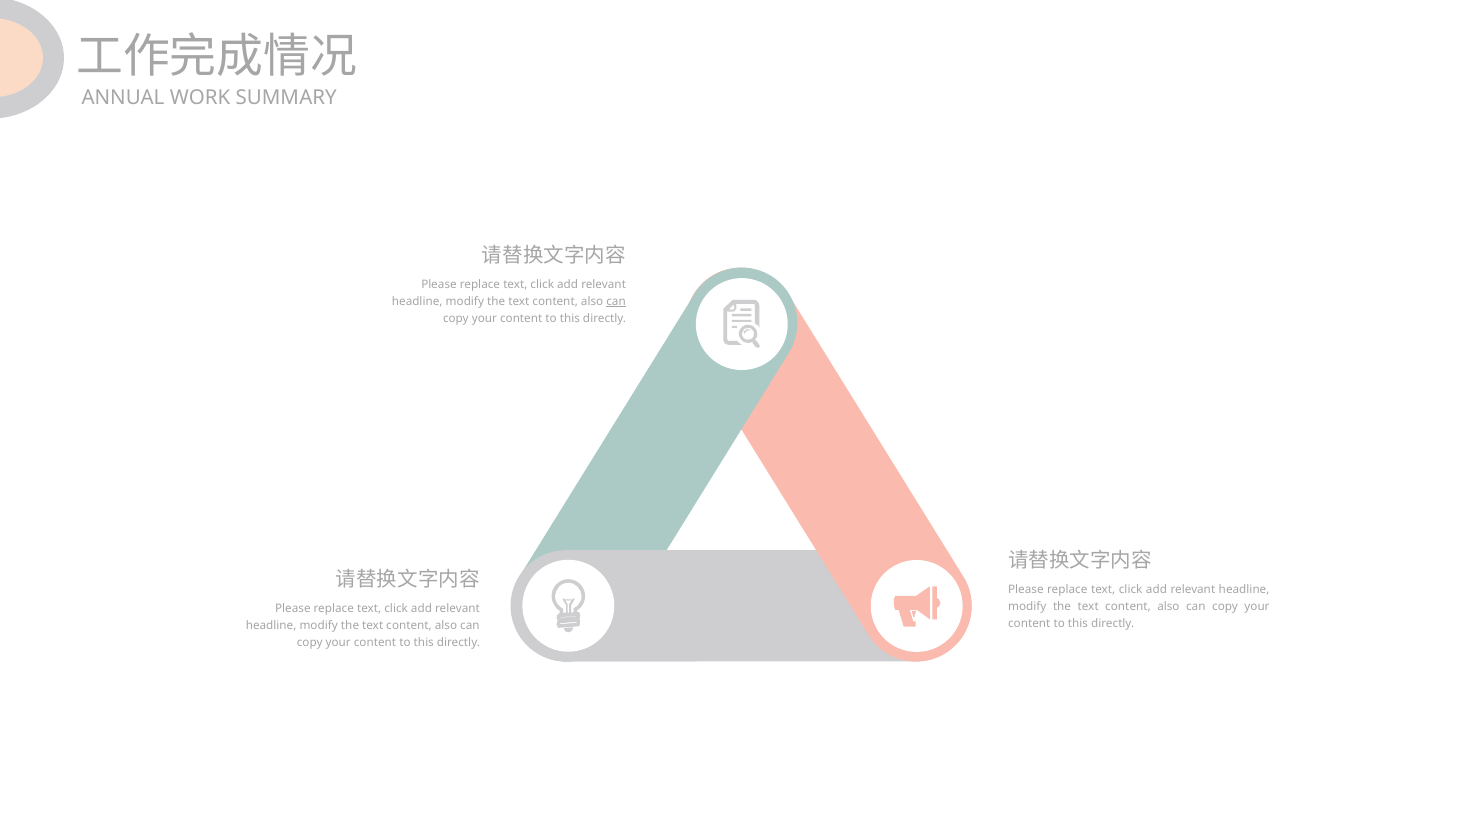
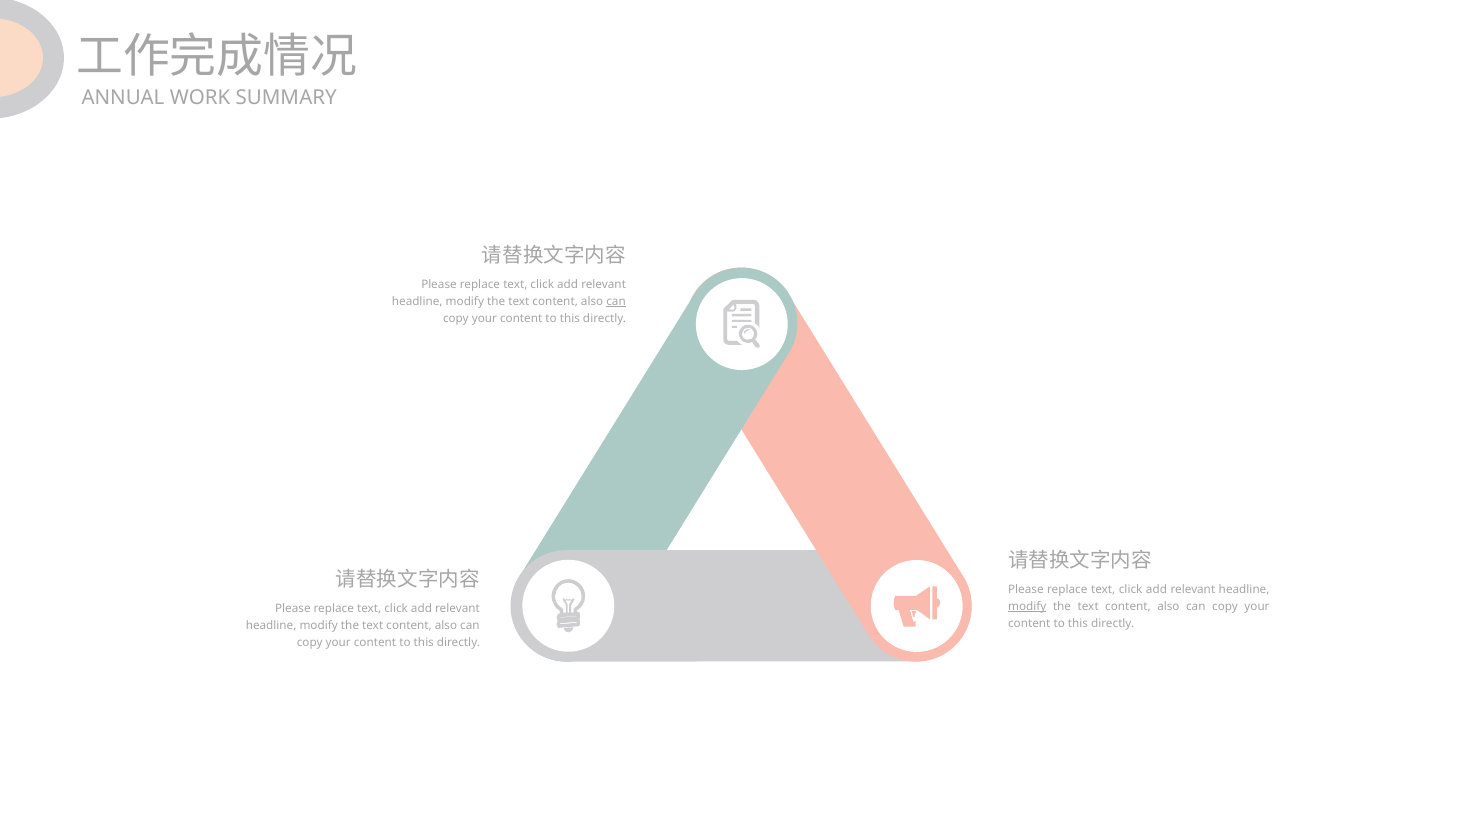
modify at (1027, 606) underline: none -> present
